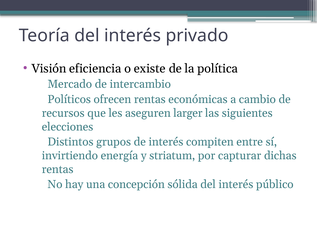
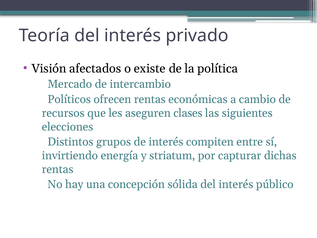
eficiencia: eficiencia -> afectados
larger: larger -> clases
